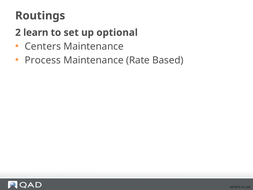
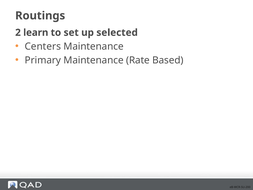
optional: optional -> selected
Process: Process -> Primary
